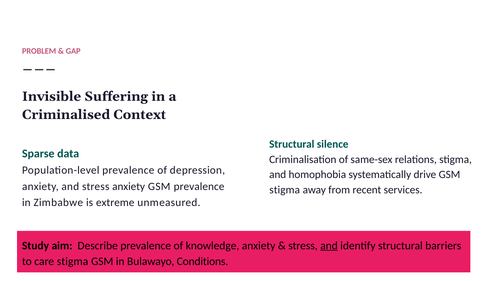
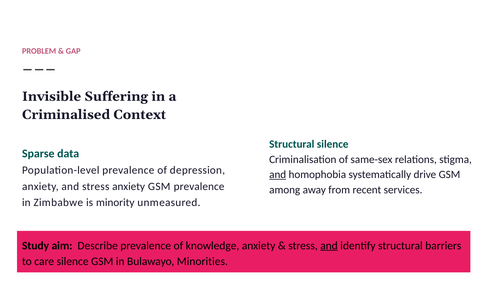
and at (278, 175) underline: none -> present
stigma at (285, 190): stigma -> among
extreme: extreme -> minority
care stigma: stigma -> silence
Conditions: Conditions -> Minorities
